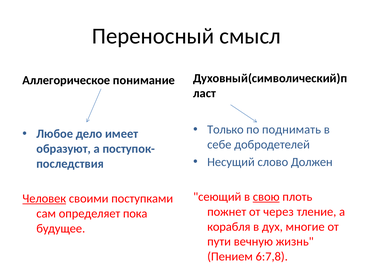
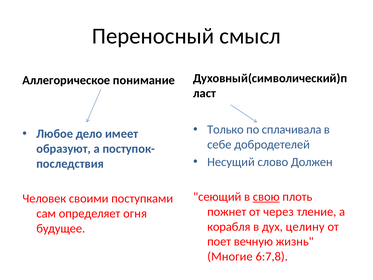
поднимать: поднимать -> сплачивала
Человек underline: present -> none
пока: пока -> огня
многие: многие -> целину
пути: пути -> поет
Пением: Пением -> Многие
